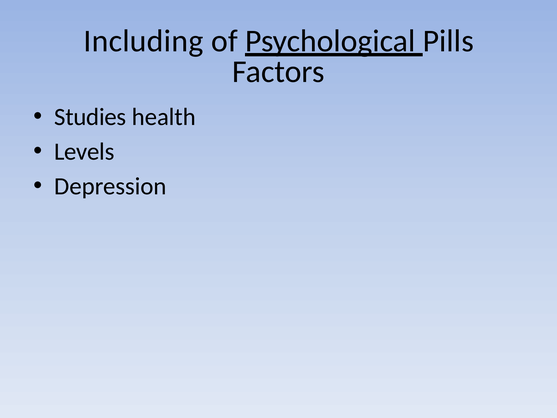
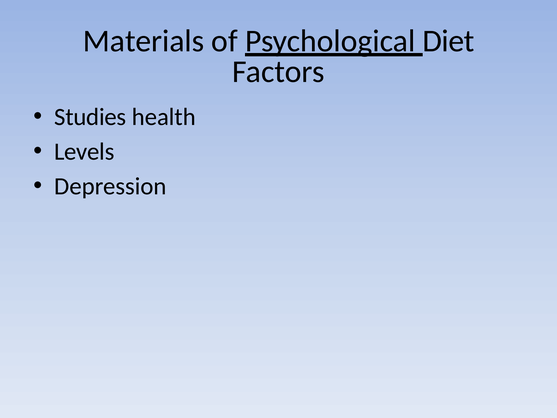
Including: Including -> Materials
Pills: Pills -> Diet
